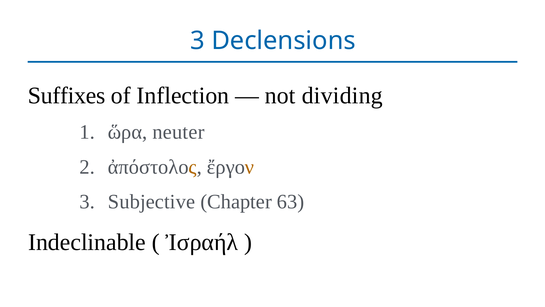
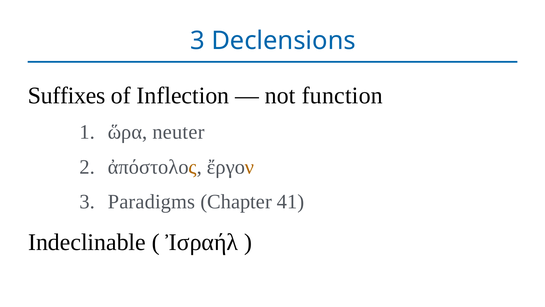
dividing: dividing -> function
Subjective: Subjective -> Paradigms
63: 63 -> 41
